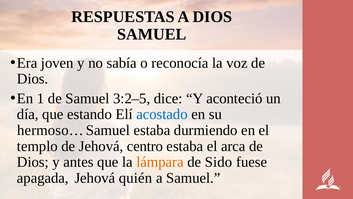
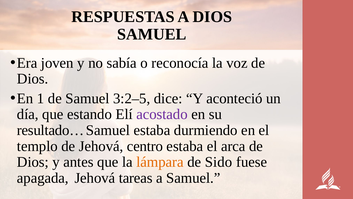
acostado colour: blue -> purple
hermoso…: hermoso… -> resultado…
quién: quién -> tareas
